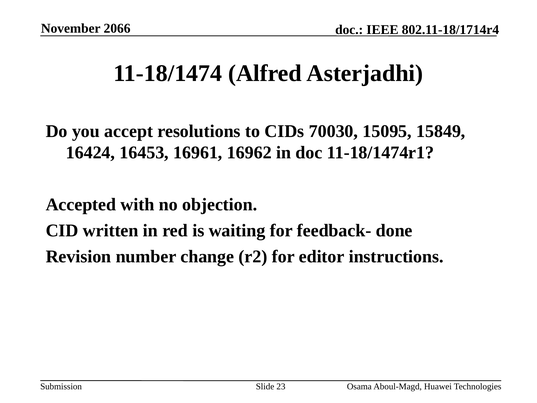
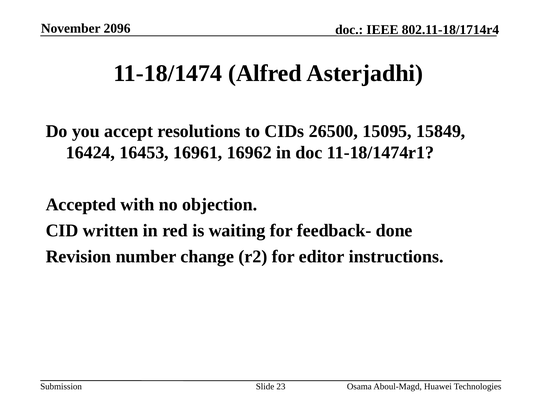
2066: 2066 -> 2096
70030: 70030 -> 26500
